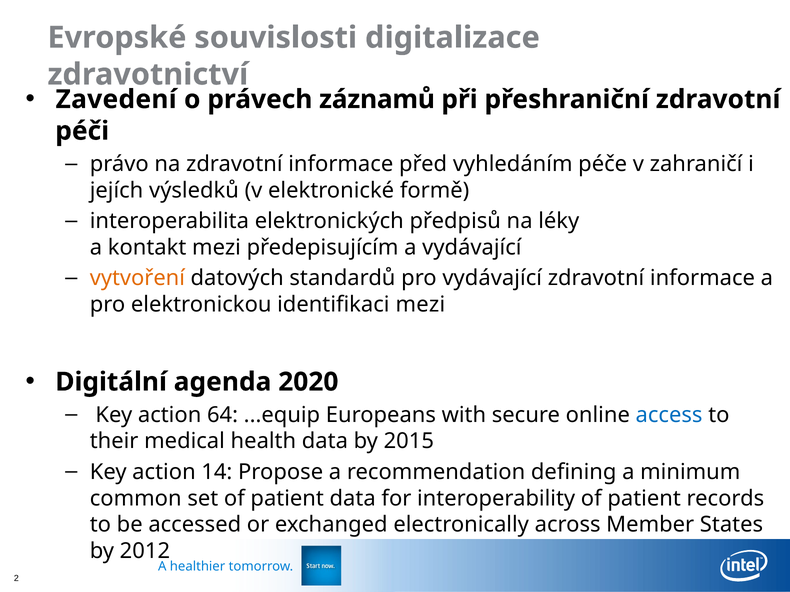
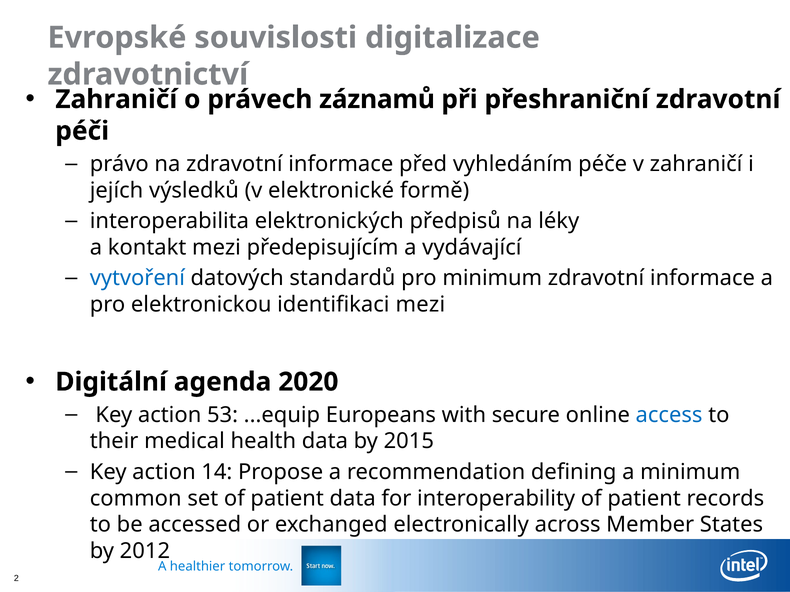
Zavedení at (116, 100): Zavedení -> Zahraničí
vytvoření colour: orange -> blue
pro vydávající: vydávající -> minimum
64: 64 -> 53
